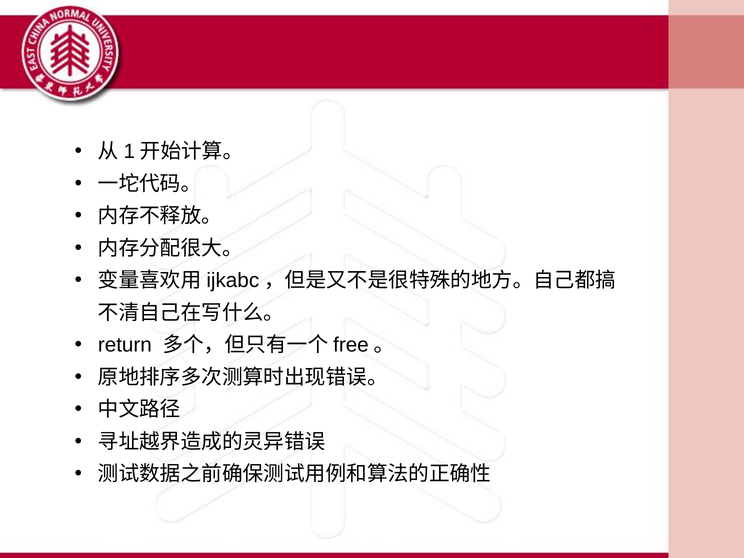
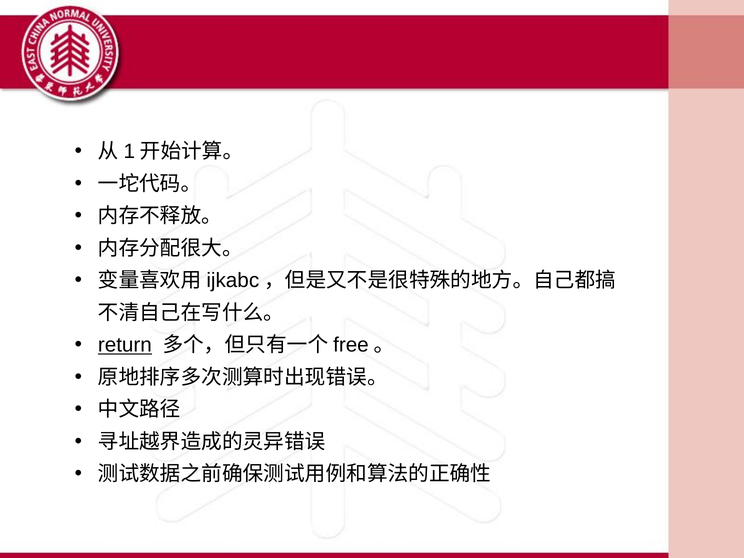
return underline: none -> present
